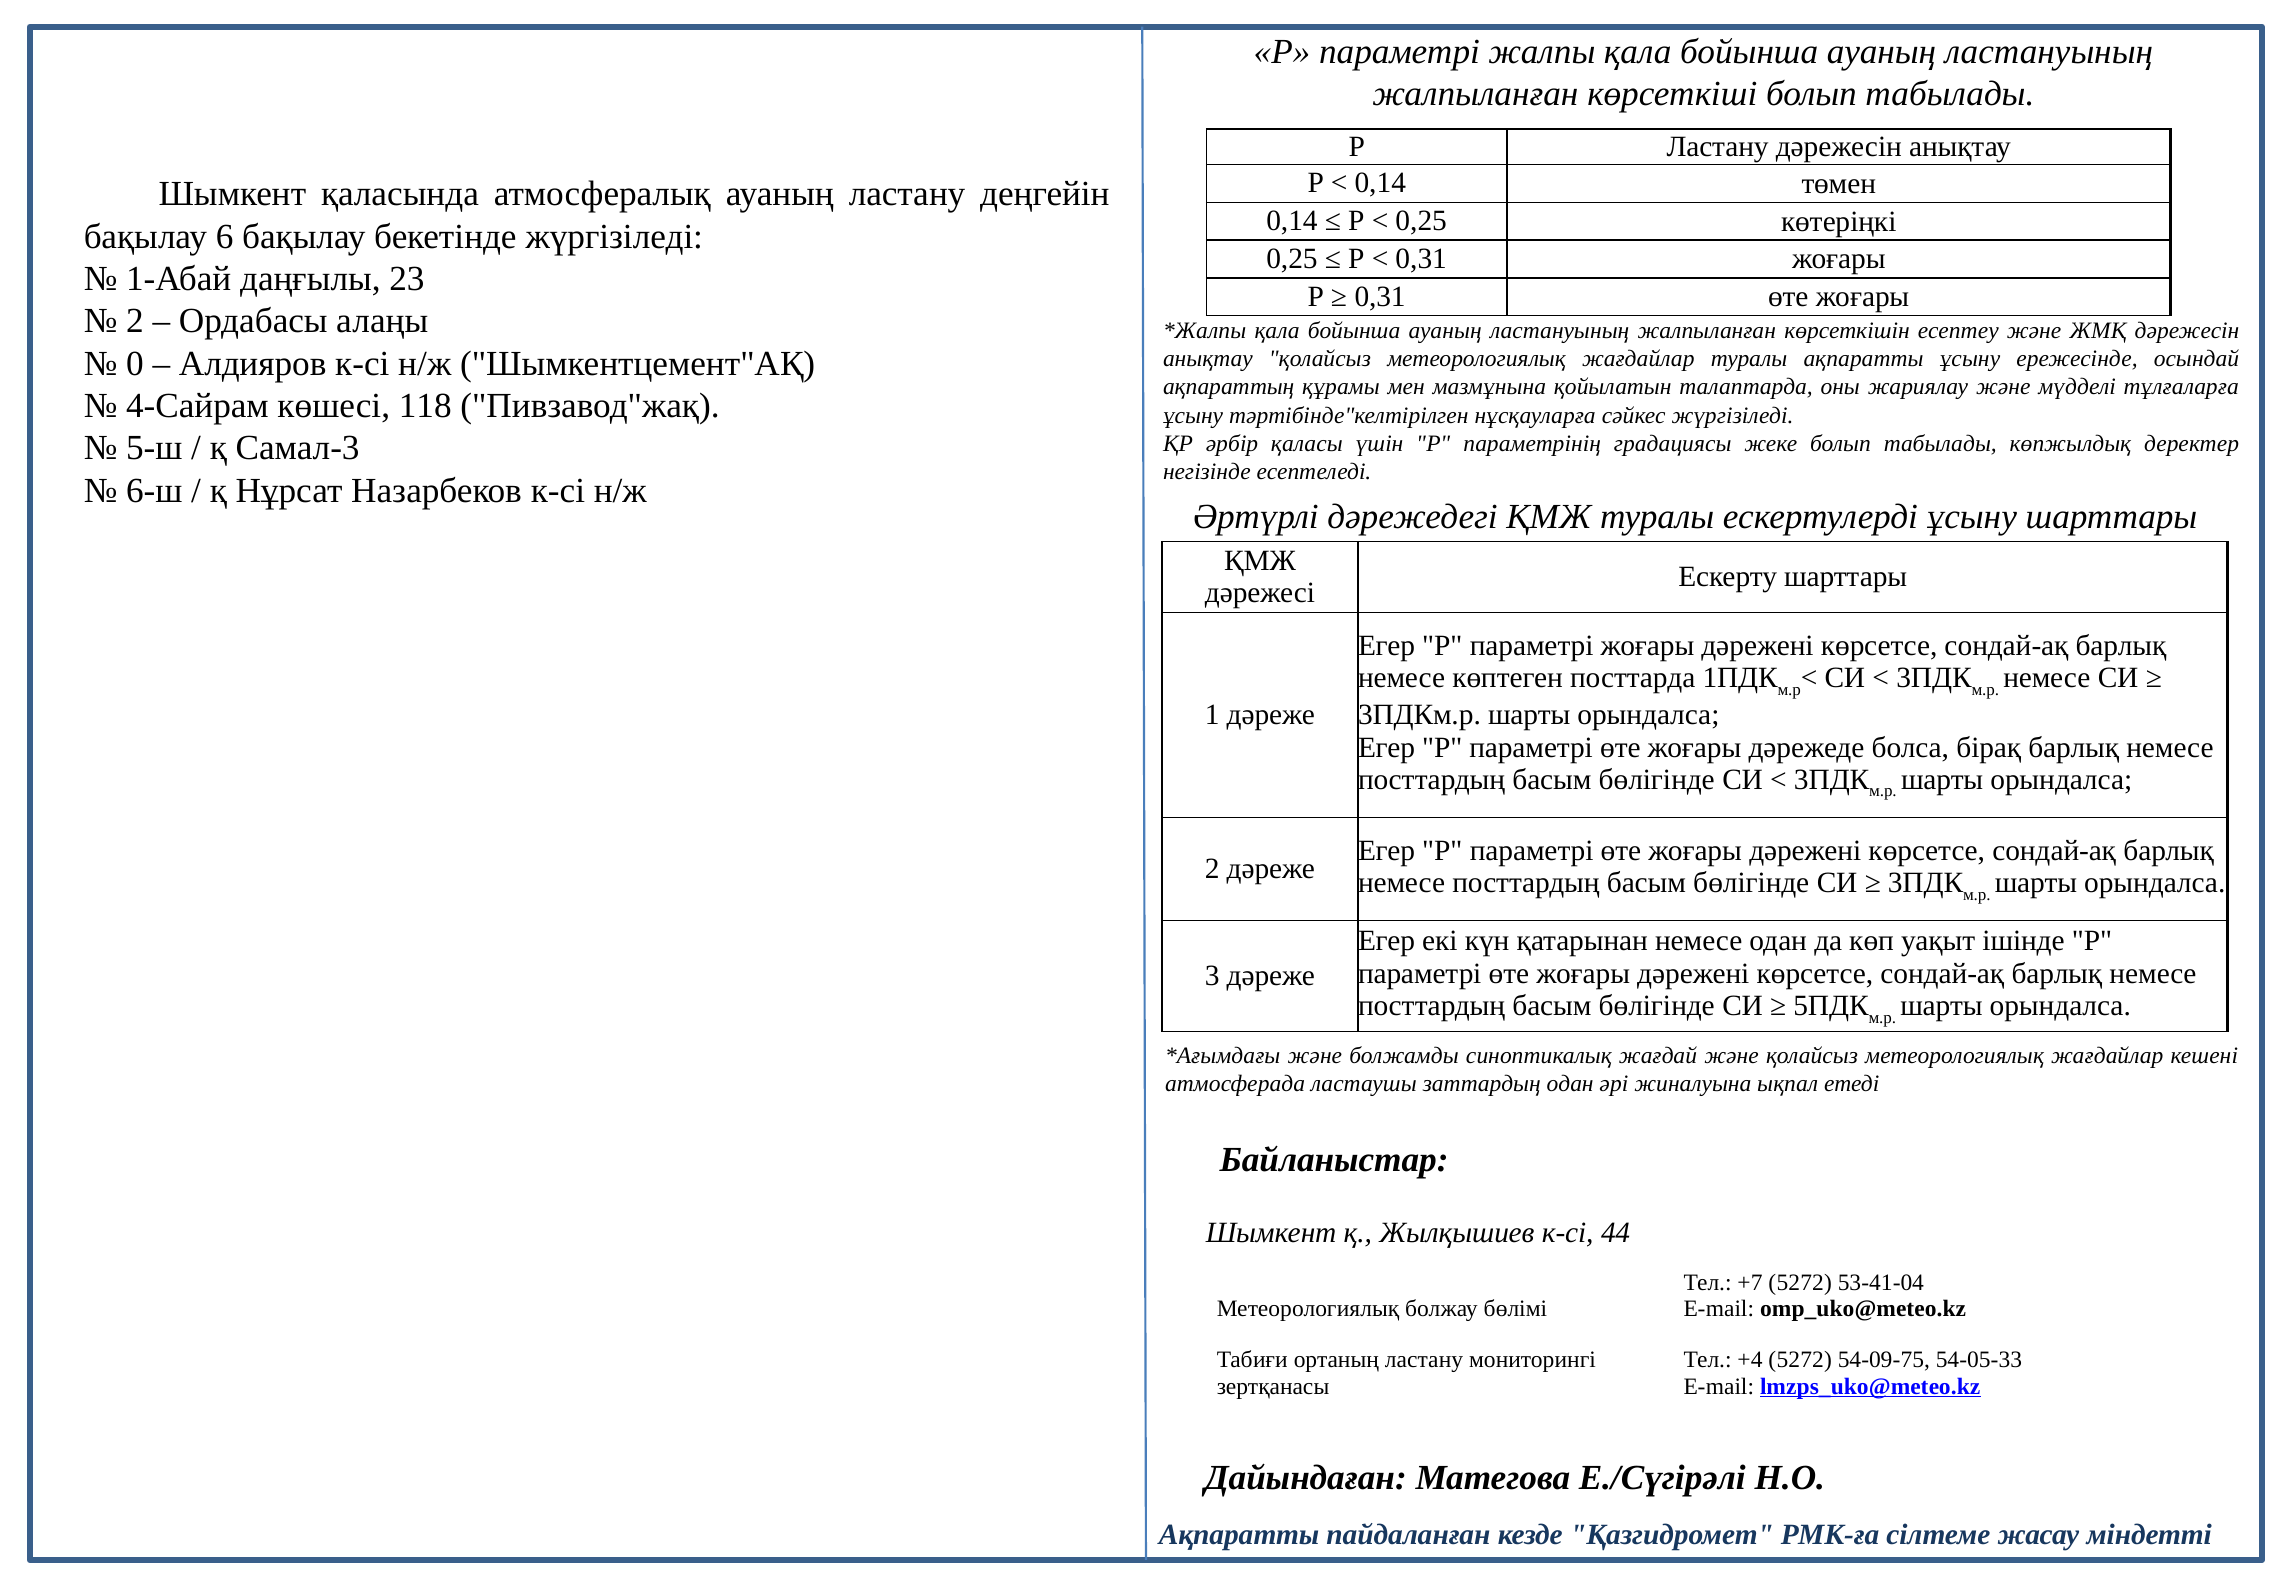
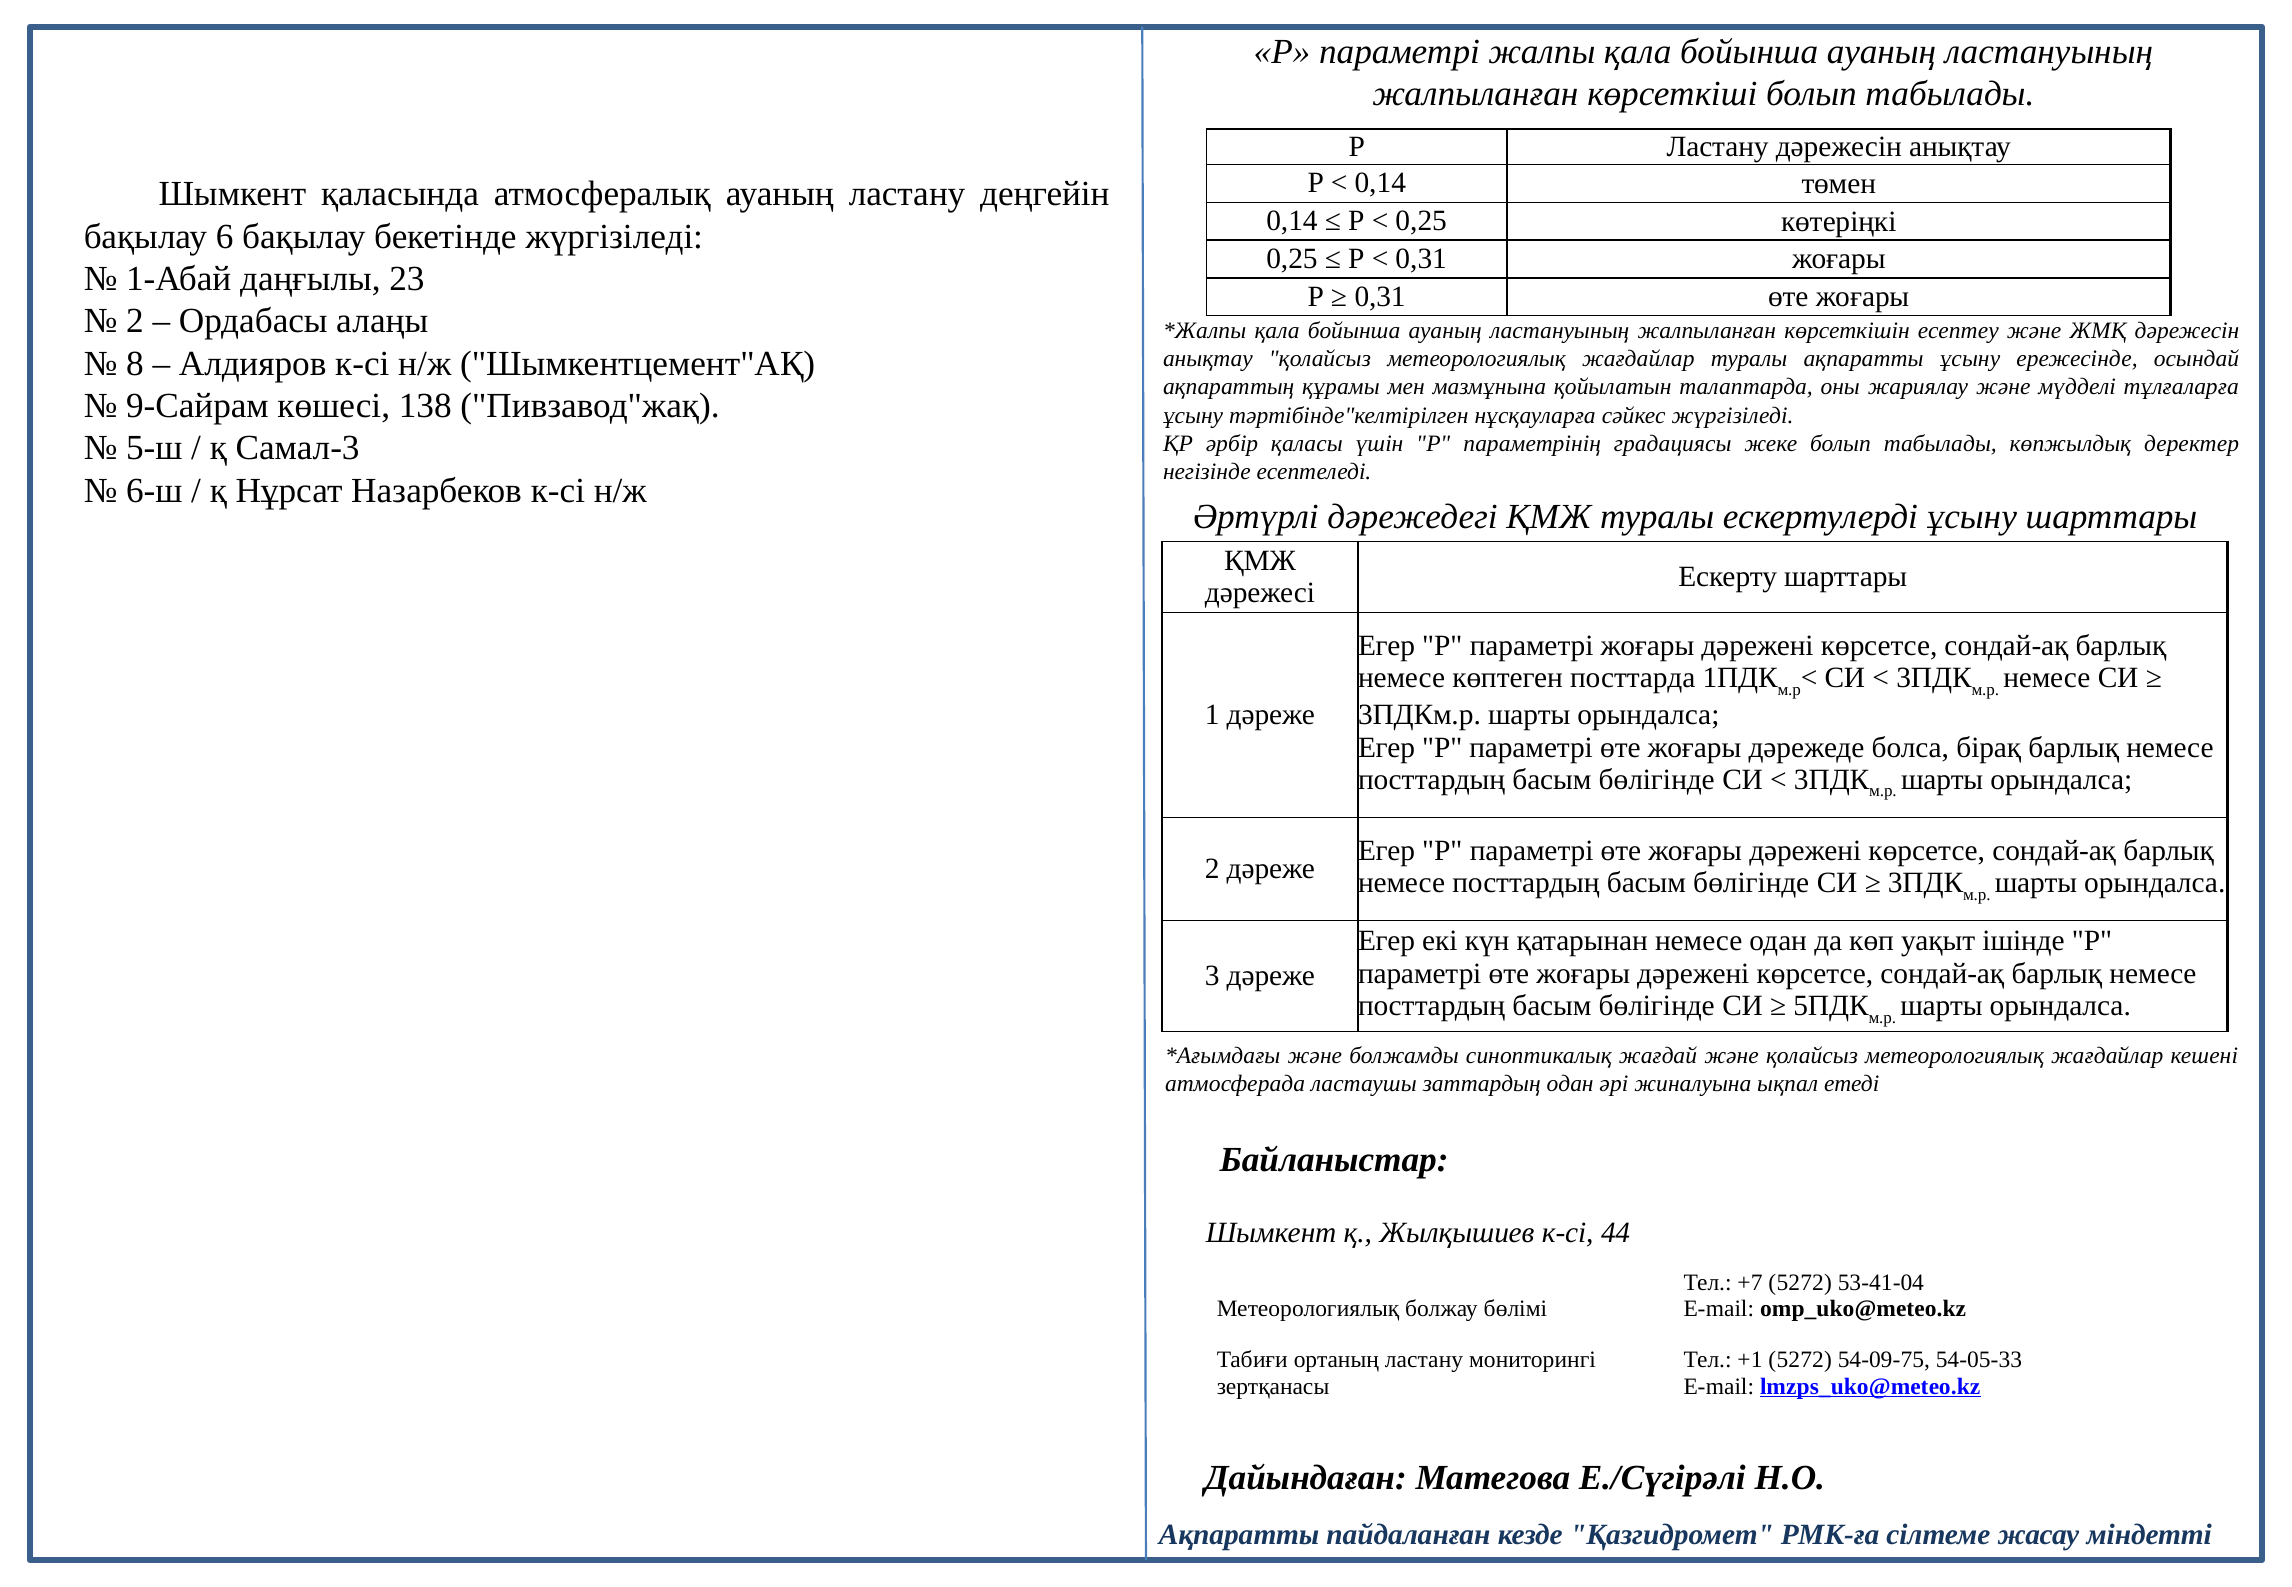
0: 0 -> 8
4-Сайрам: 4-Сайрам -> 9-Сайрам
118: 118 -> 138
+4: +4 -> +1
